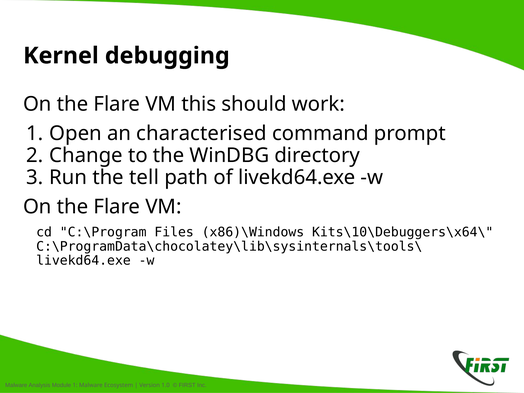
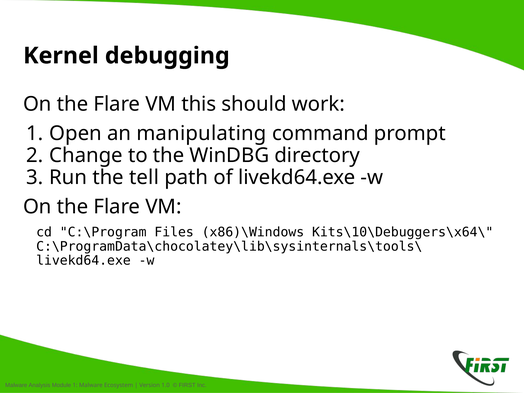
characterised: characterised -> manipulating
